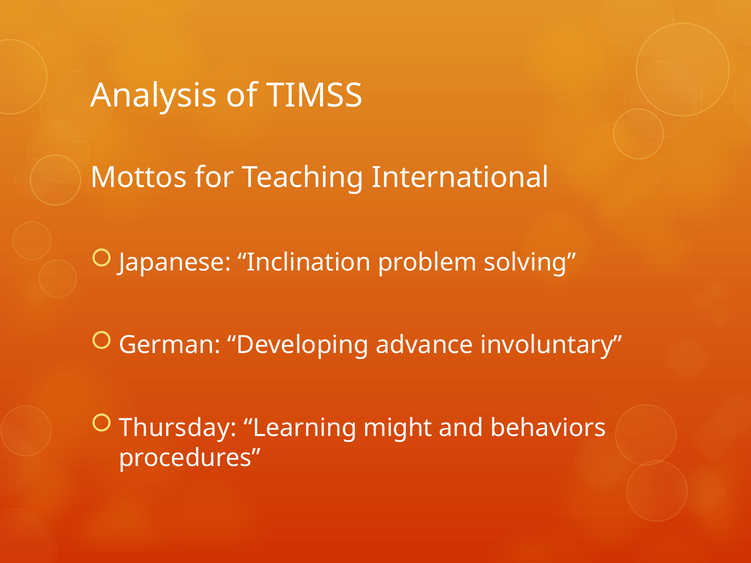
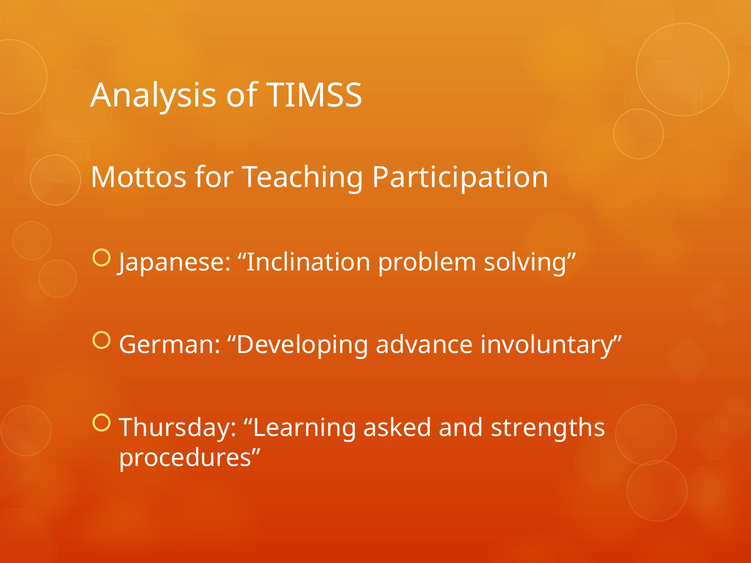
International: International -> Participation
might: might -> asked
behaviors: behaviors -> strengths
